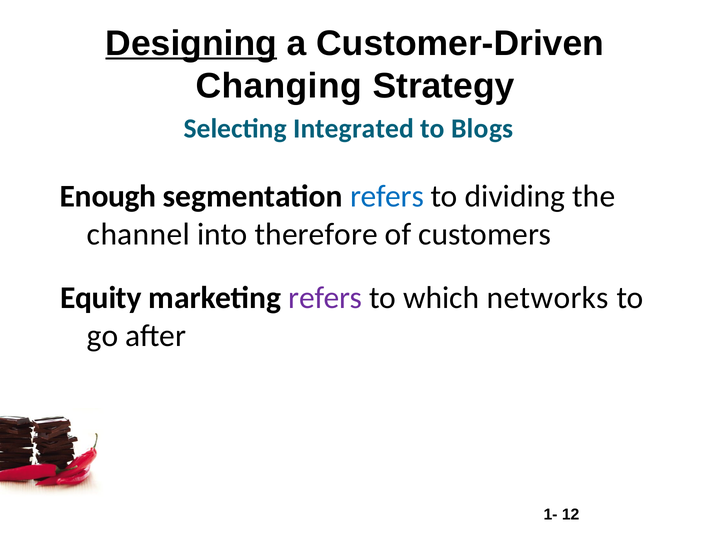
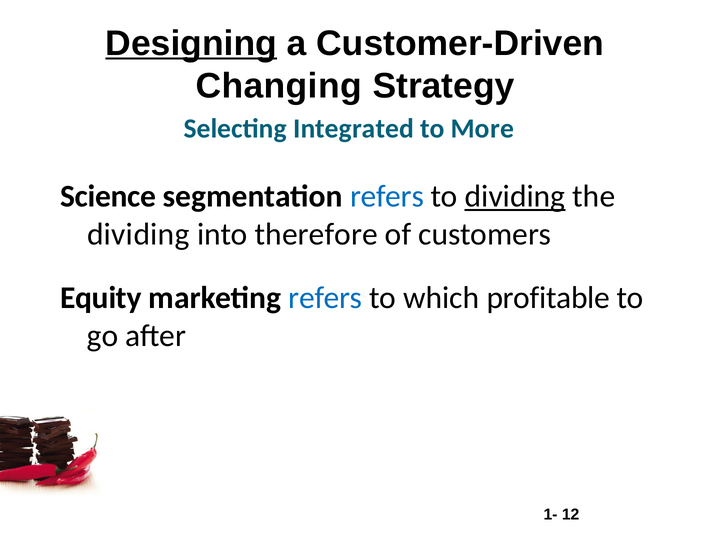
Blogs: Blogs -> More
Enough: Enough -> Science
dividing at (515, 196) underline: none -> present
channel at (138, 234): channel -> dividing
refers at (325, 298) colour: purple -> blue
networks: networks -> profitable
